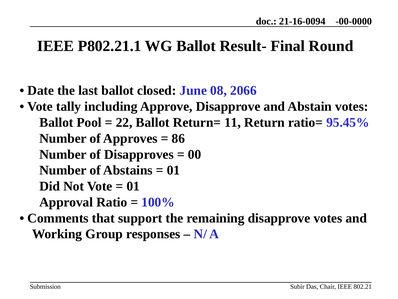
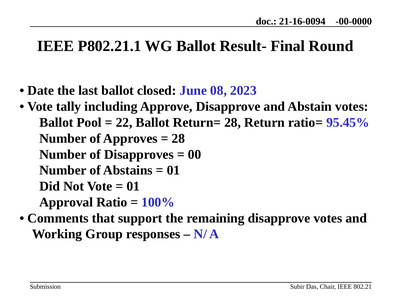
2066: 2066 -> 2023
Return= 11: 11 -> 28
86 at (178, 138): 86 -> 28
